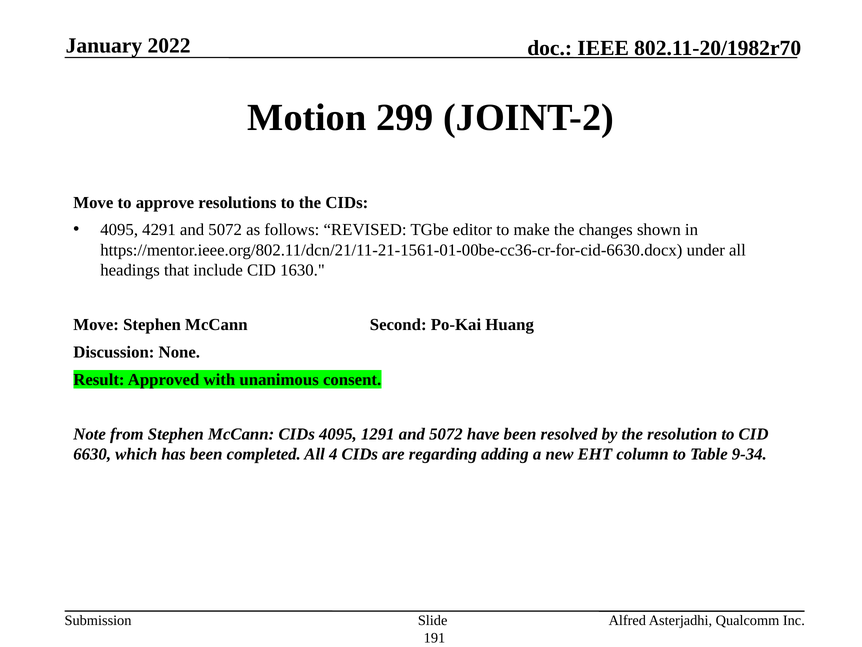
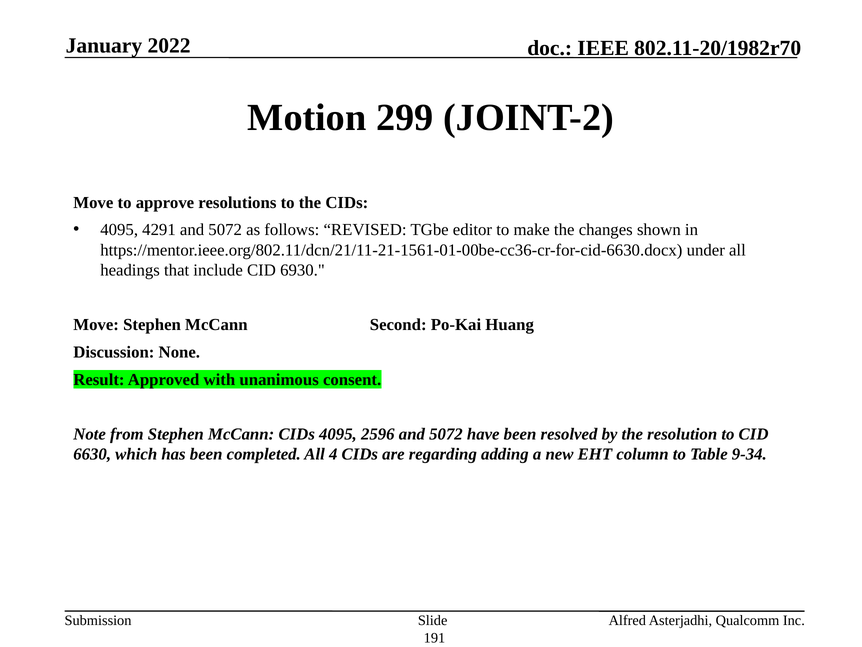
1630: 1630 -> 6930
1291: 1291 -> 2596
